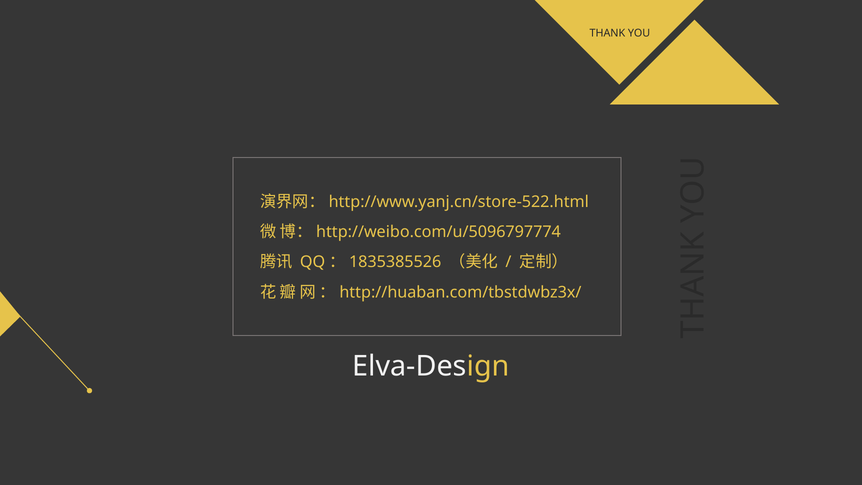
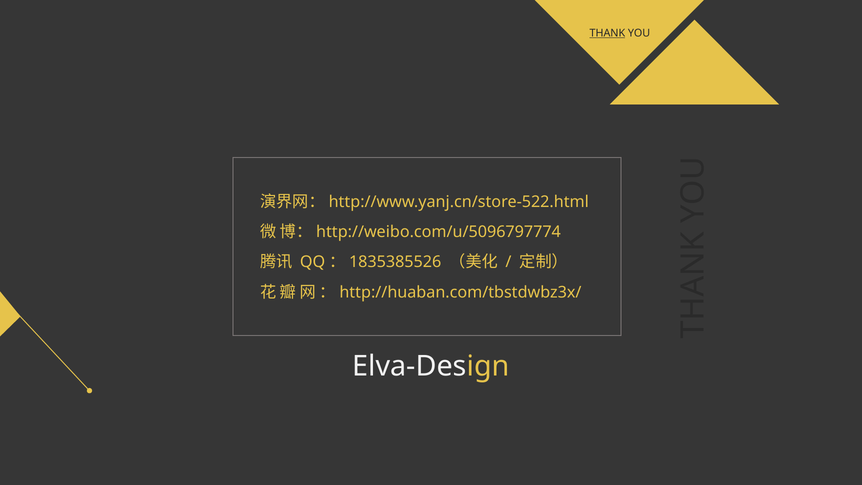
THANK underline: none -> present
